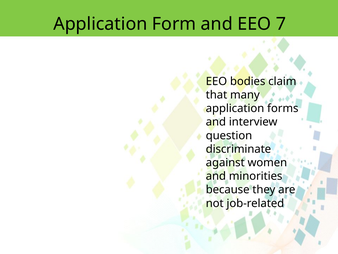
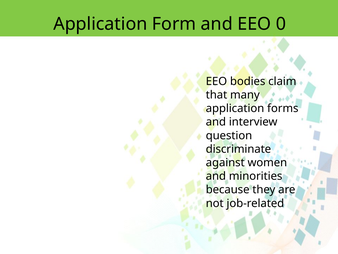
7: 7 -> 0
